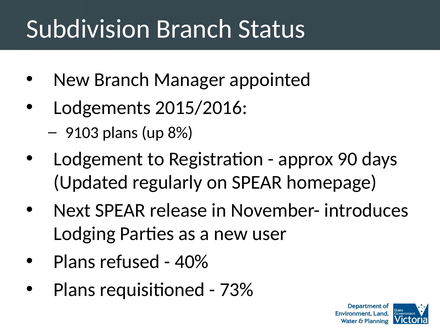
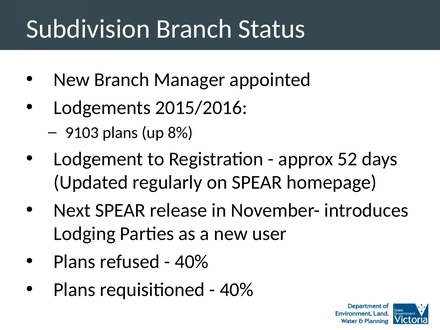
90: 90 -> 52
73% at (237, 290): 73% -> 40%
